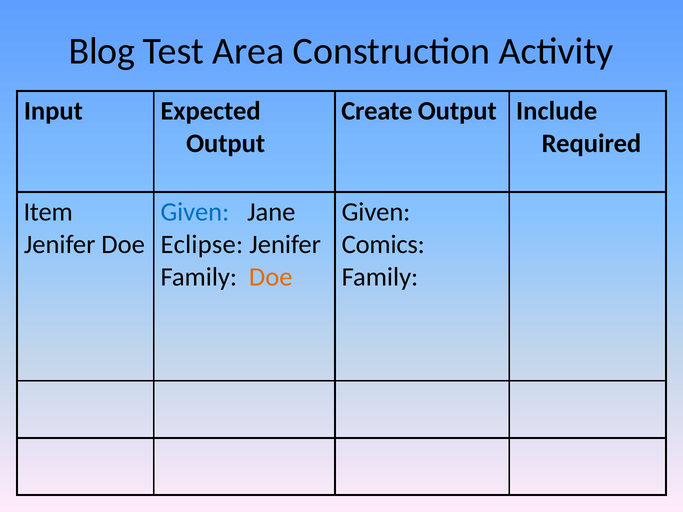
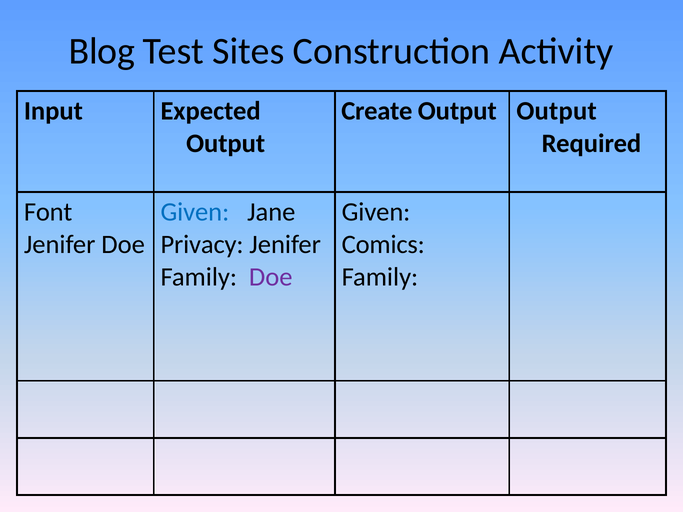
Area: Area -> Sites
Output Include: Include -> Output
Item: Item -> Font
Eclipse: Eclipse -> Privacy
Doe at (271, 277) colour: orange -> purple
